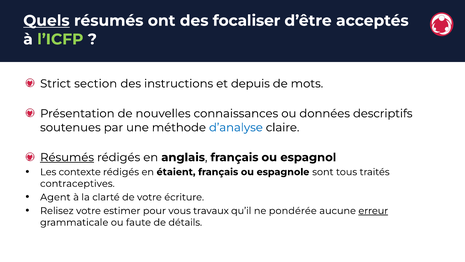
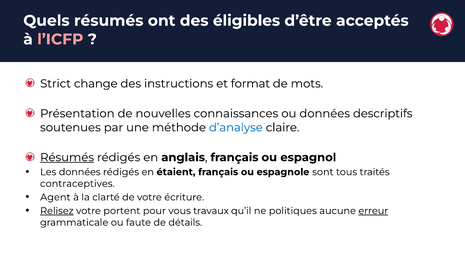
Quels underline: present -> none
focaliser: focaliser -> éligibles
l’ICFP colour: light green -> pink
section: section -> change
depuis: depuis -> format
Les contexte: contexte -> données
Relisez underline: none -> present
estimer: estimer -> portent
pondérée: pondérée -> politiques
